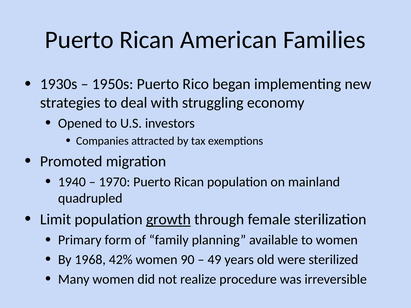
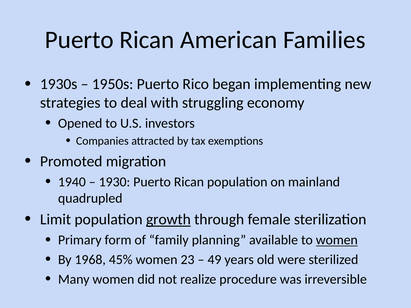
1970: 1970 -> 1930
women at (337, 240) underline: none -> present
42%: 42% -> 45%
90: 90 -> 23
